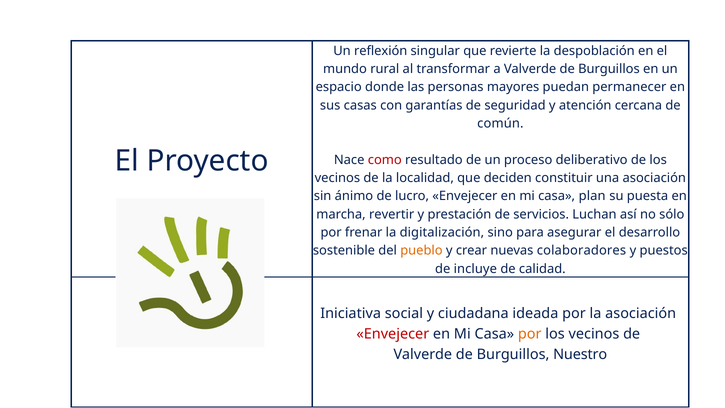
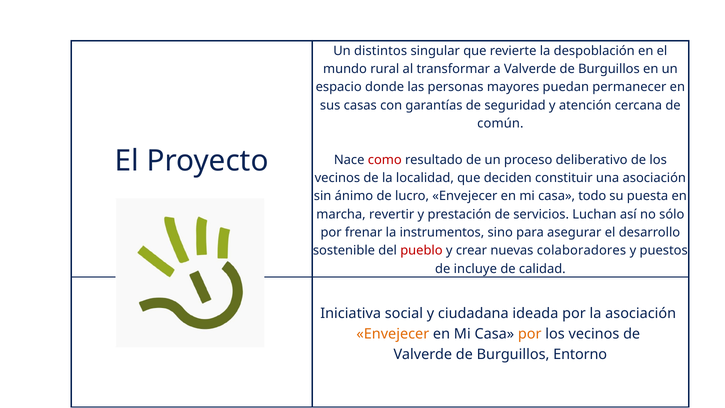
reflexión: reflexión -> distintos
plan: plan -> todo
digitalización: digitalización -> instrumentos
pueblo colour: orange -> red
Envejecer at (393, 334) colour: red -> orange
Nuestro: Nuestro -> Entorno
